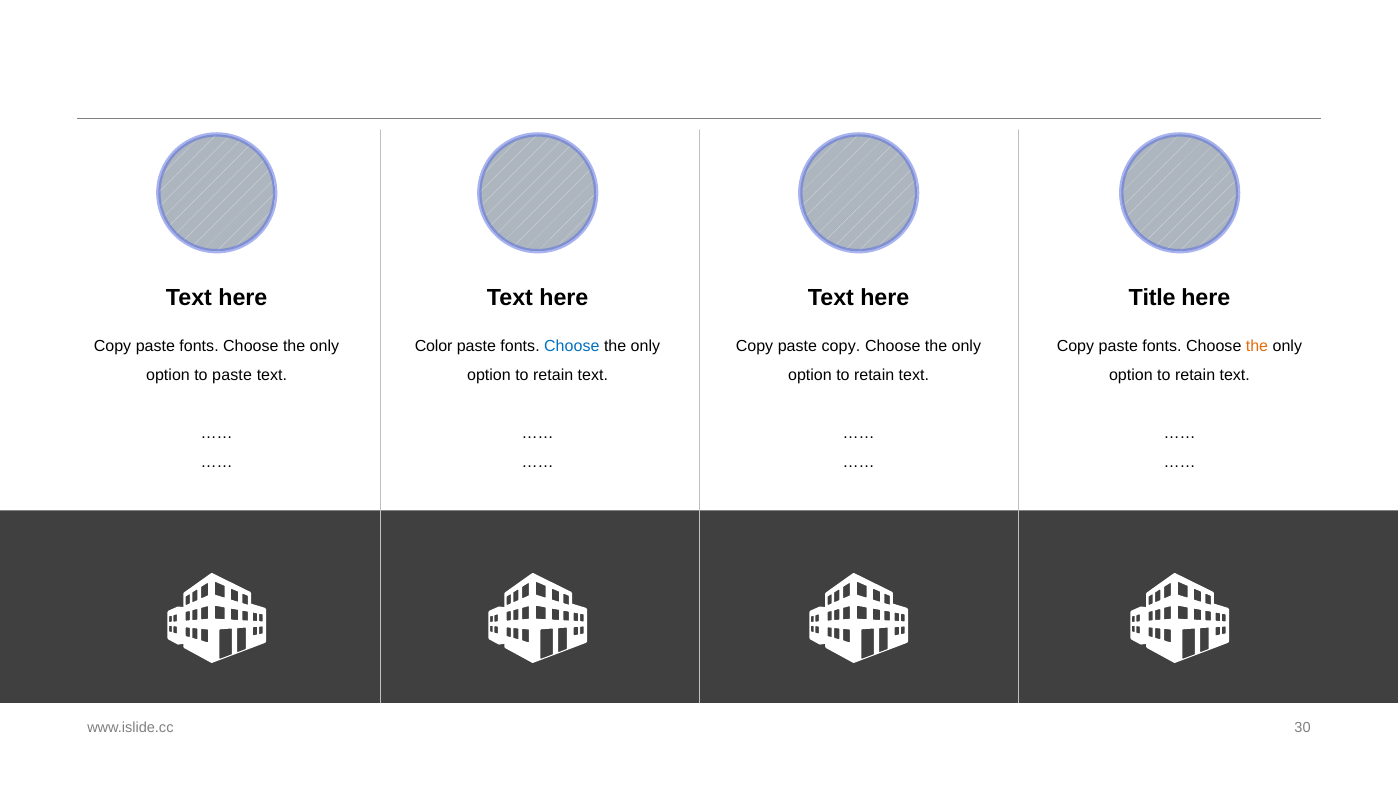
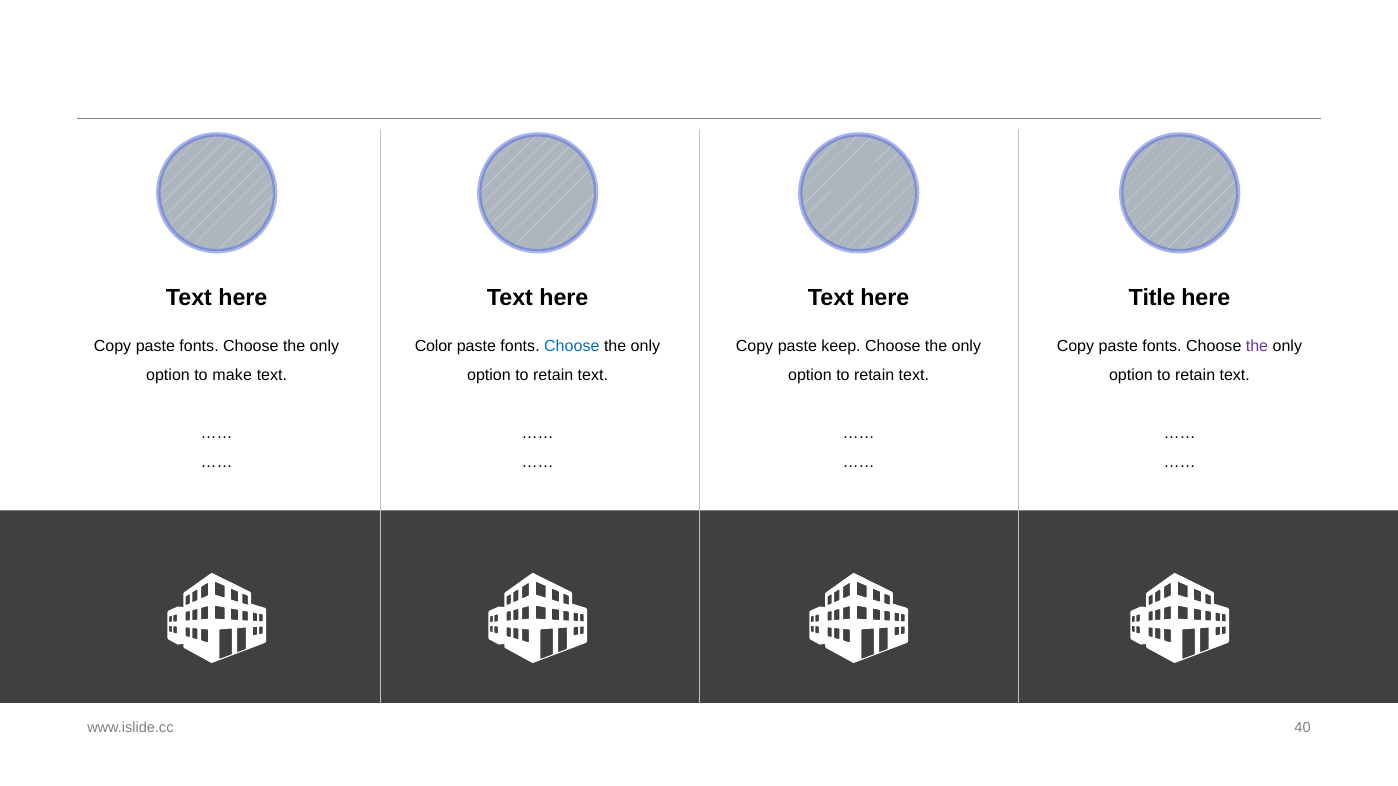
paste copy: copy -> keep
the at (1257, 347) colour: orange -> purple
to paste: paste -> make
30: 30 -> 40
